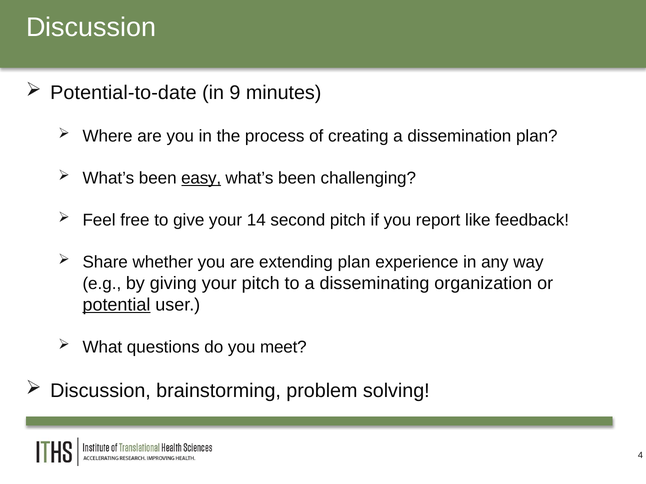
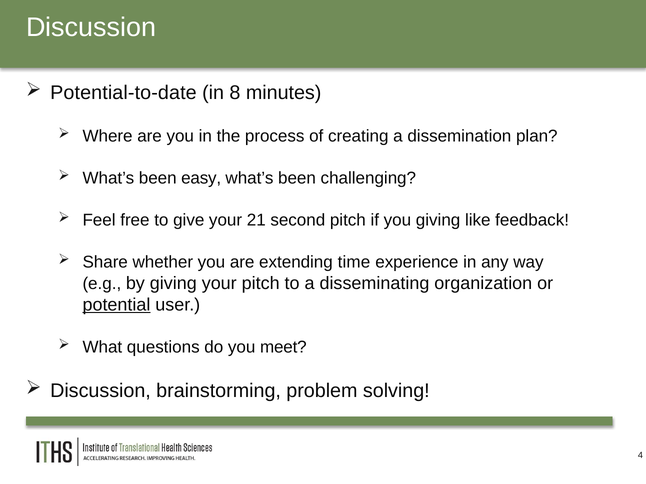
9: 9 -> 8
easy underline: present -> none
14: 14 -> 21
you report: report -> giving
extending plan: plan -> time
